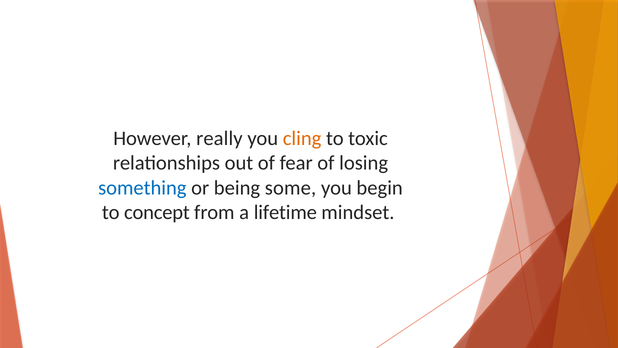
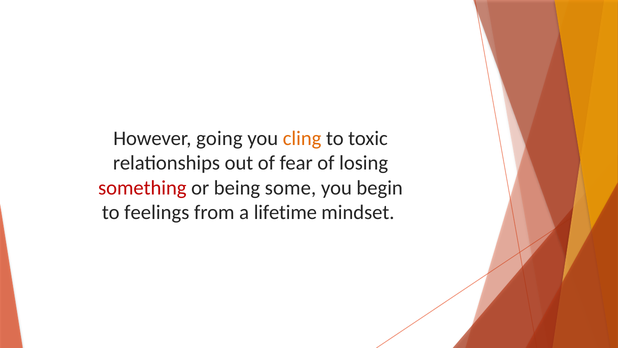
really: really -> going
something colour: blue -> red
concept: concept -> feelings
